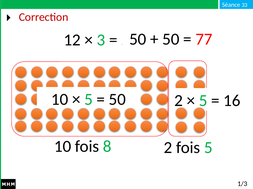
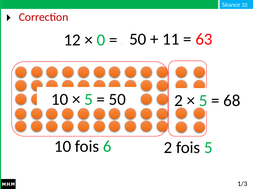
50 at (171, 39): 50 -> 11
77: 77 -> 63
3: 3 -> 0
16: 16 -> 68
8: 8 -> 6
